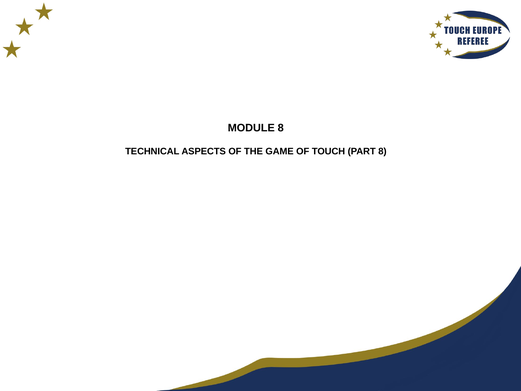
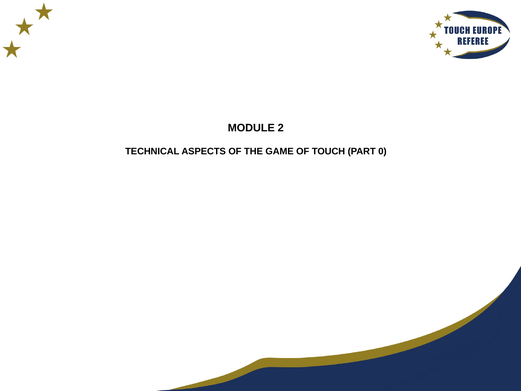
MODULE 8: 8 -> 2
PART 8: 8 -> 0
